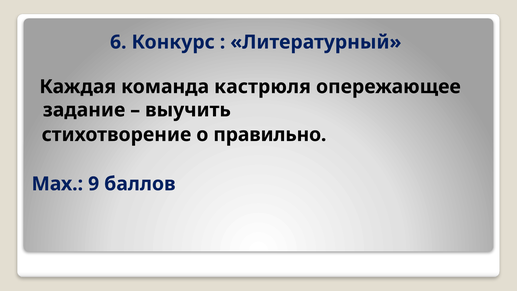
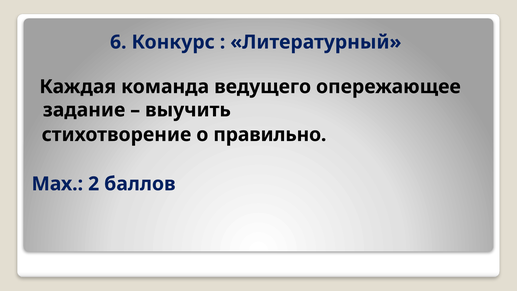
кастрюля: кастрюля -> ведущего
9: 9 -> 2
